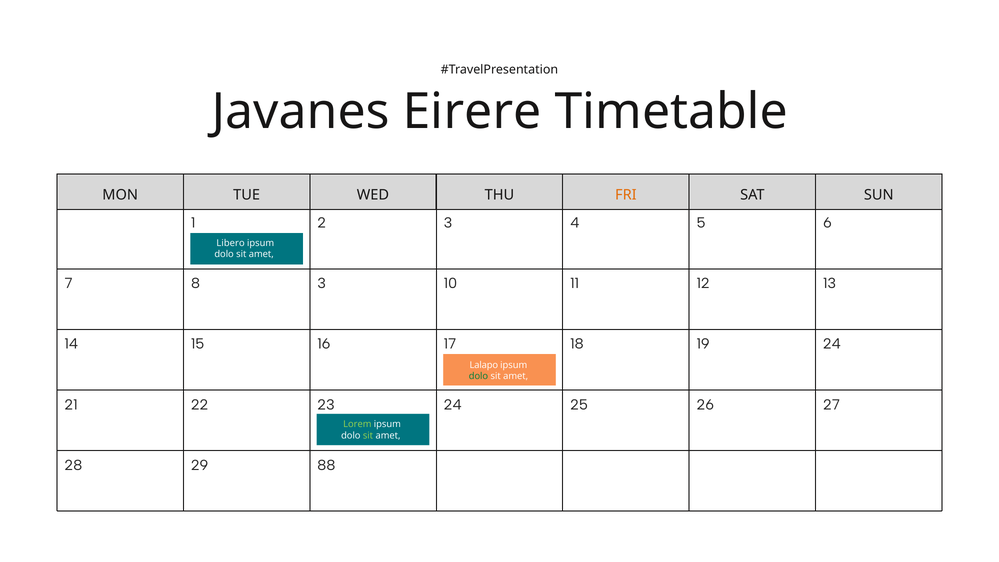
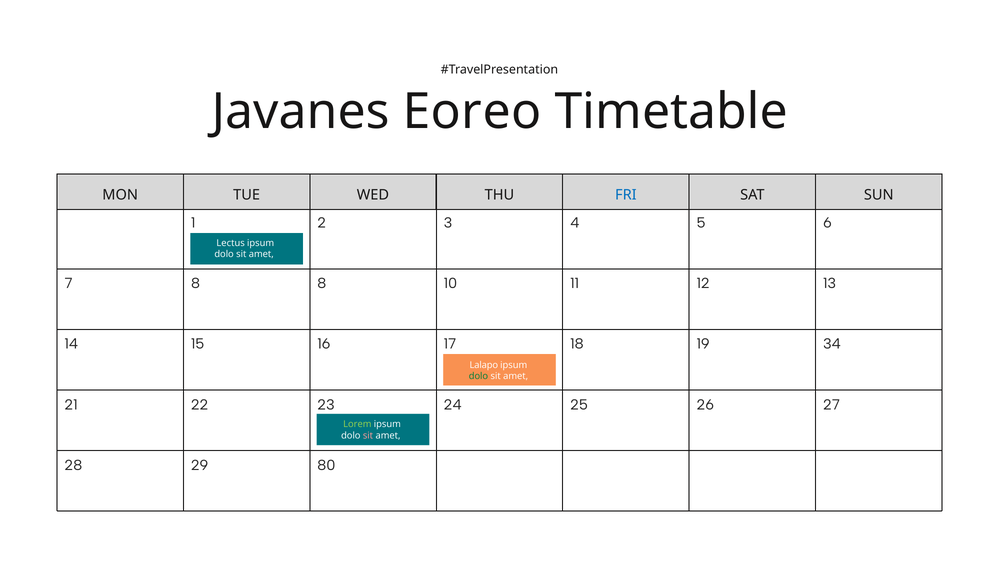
Eirere: Eirere -> Eoreo
FRI colour: orange -> blue
Libero: Libero -> Lectus
8 3: 3 -> 8
19 24: 24 -> 34
sit at (368, 435) colour: light green -> pink
88: 88 -> 80
